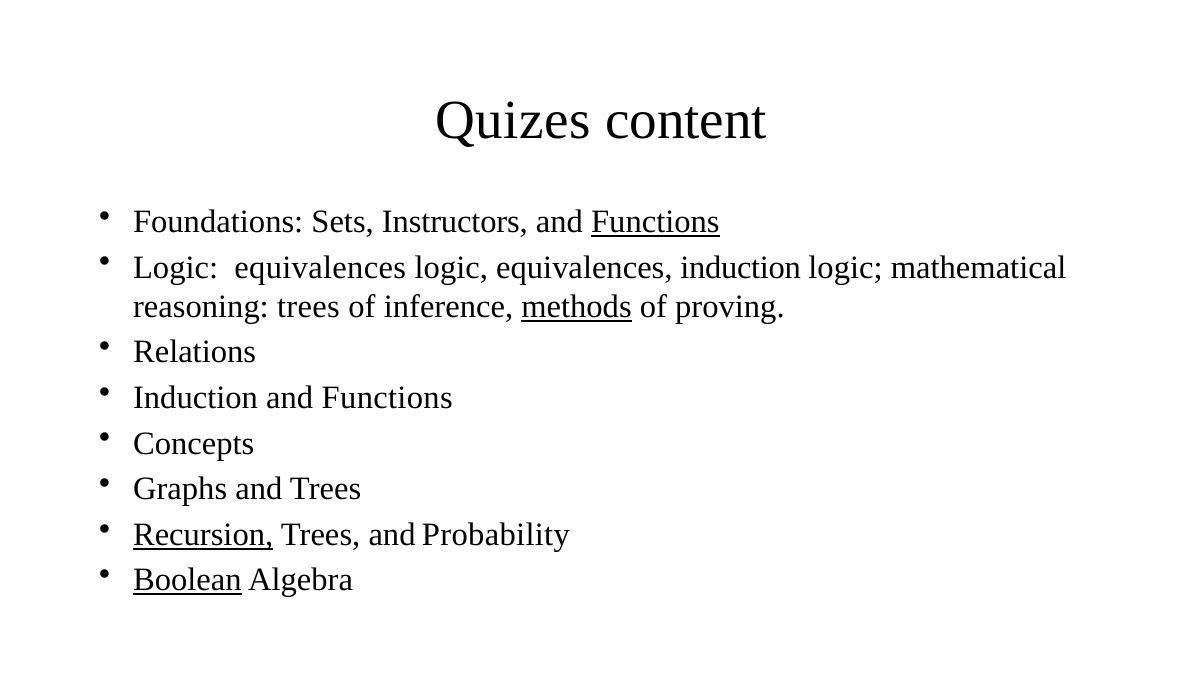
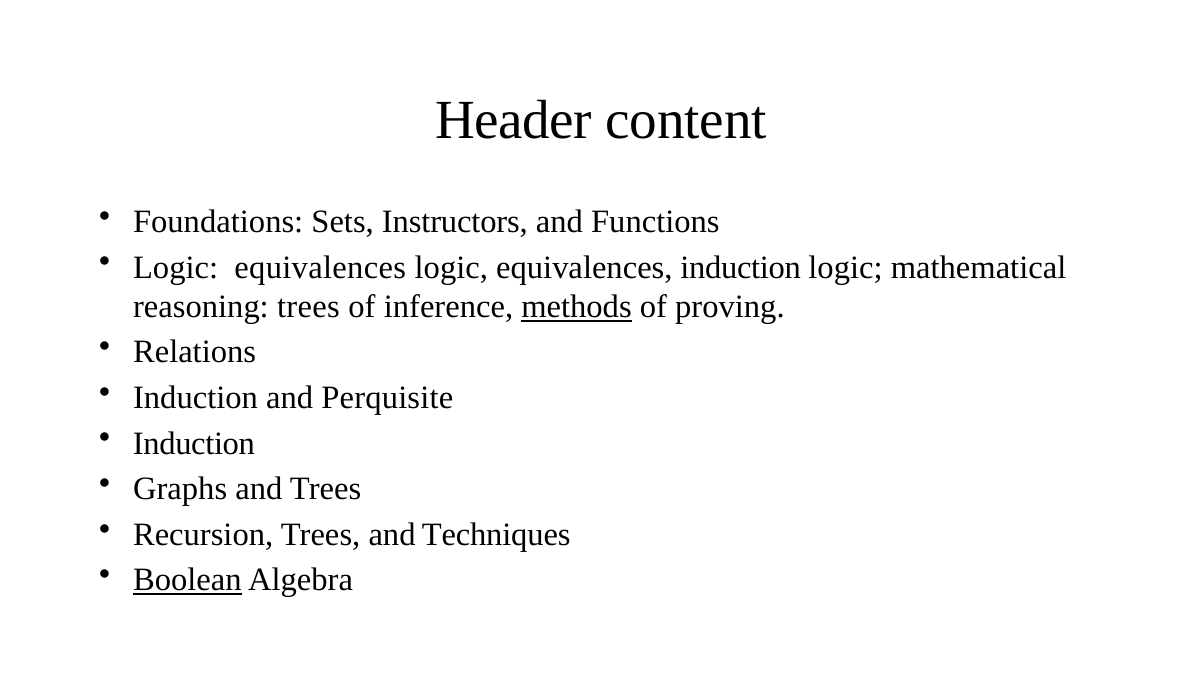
Quizes: Quizes -> Header
Functions at (655, 222) underline: present -> none
Induction and Functions: Functions -> Perquisite
Concepts at (194, 443): Concepts -> Induction
Recursion underline: present -> none
Probability: Probability -> Techniques
